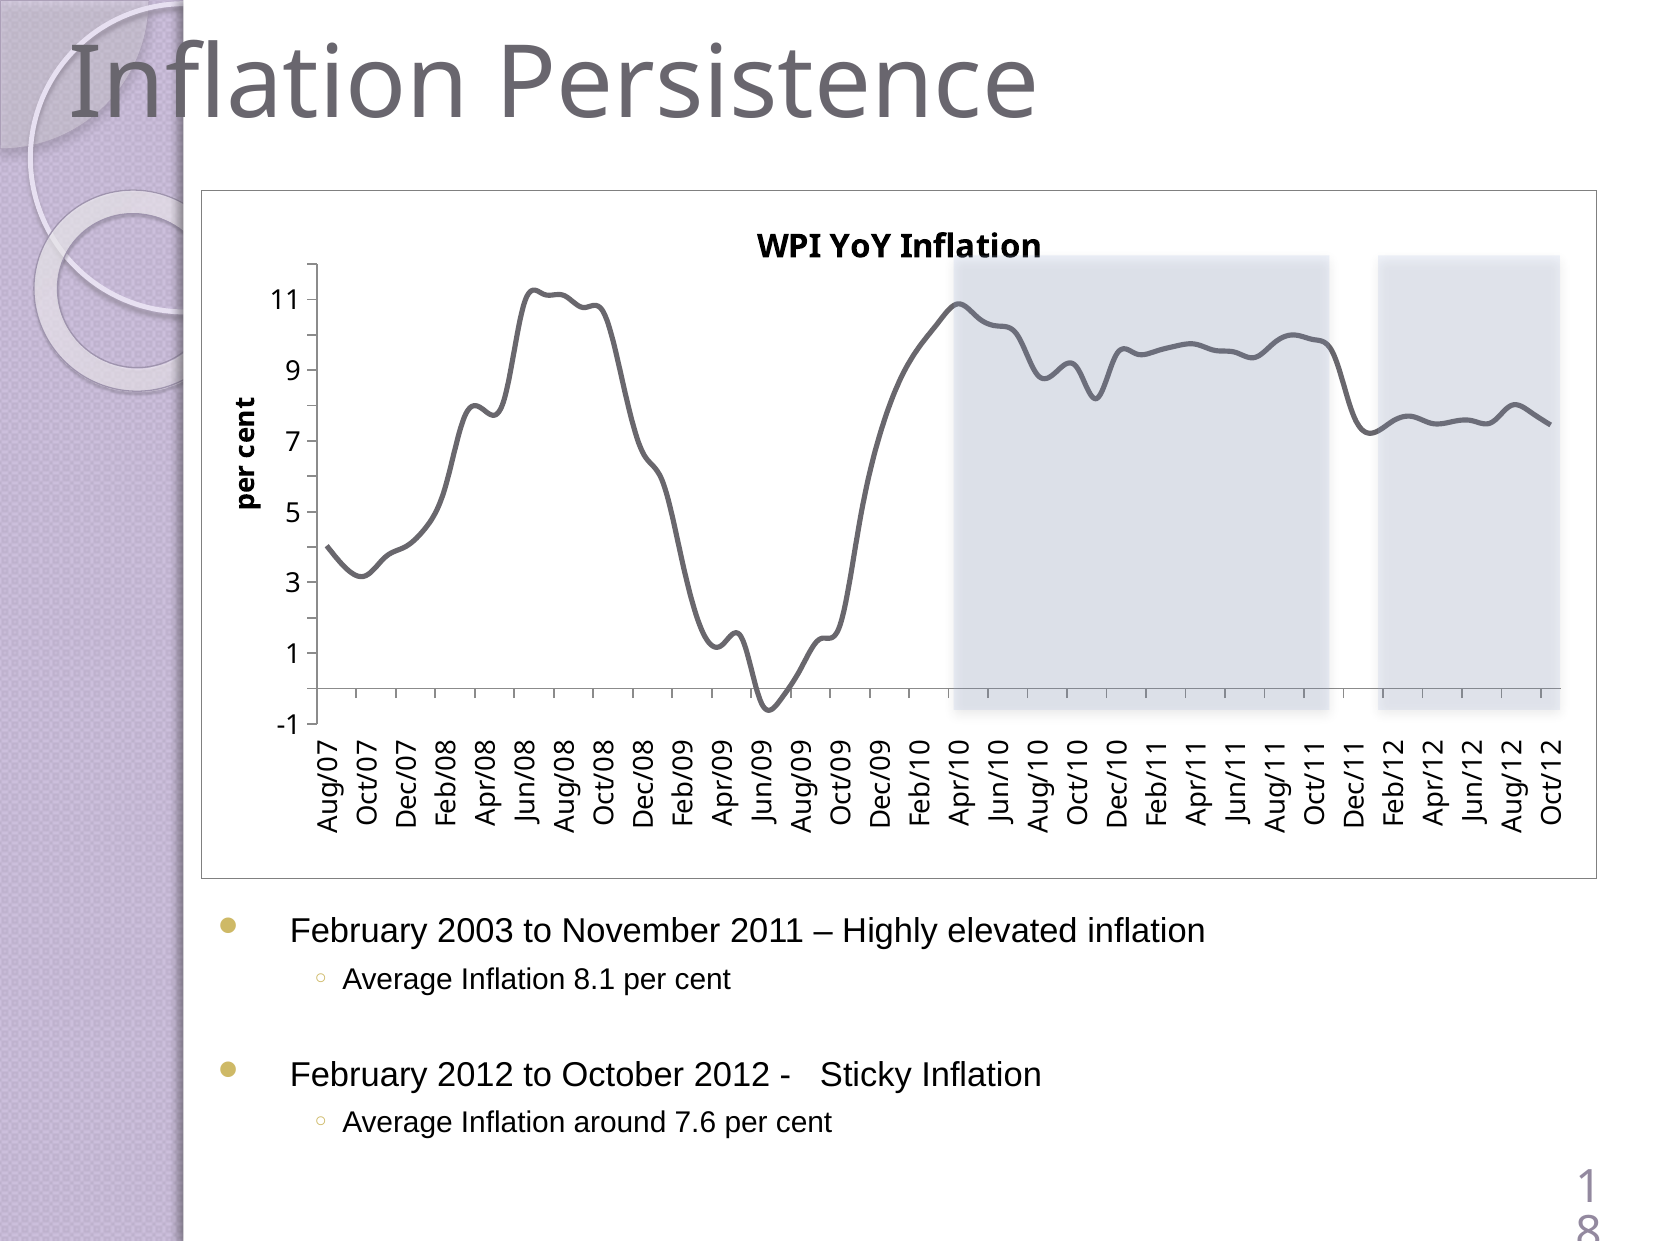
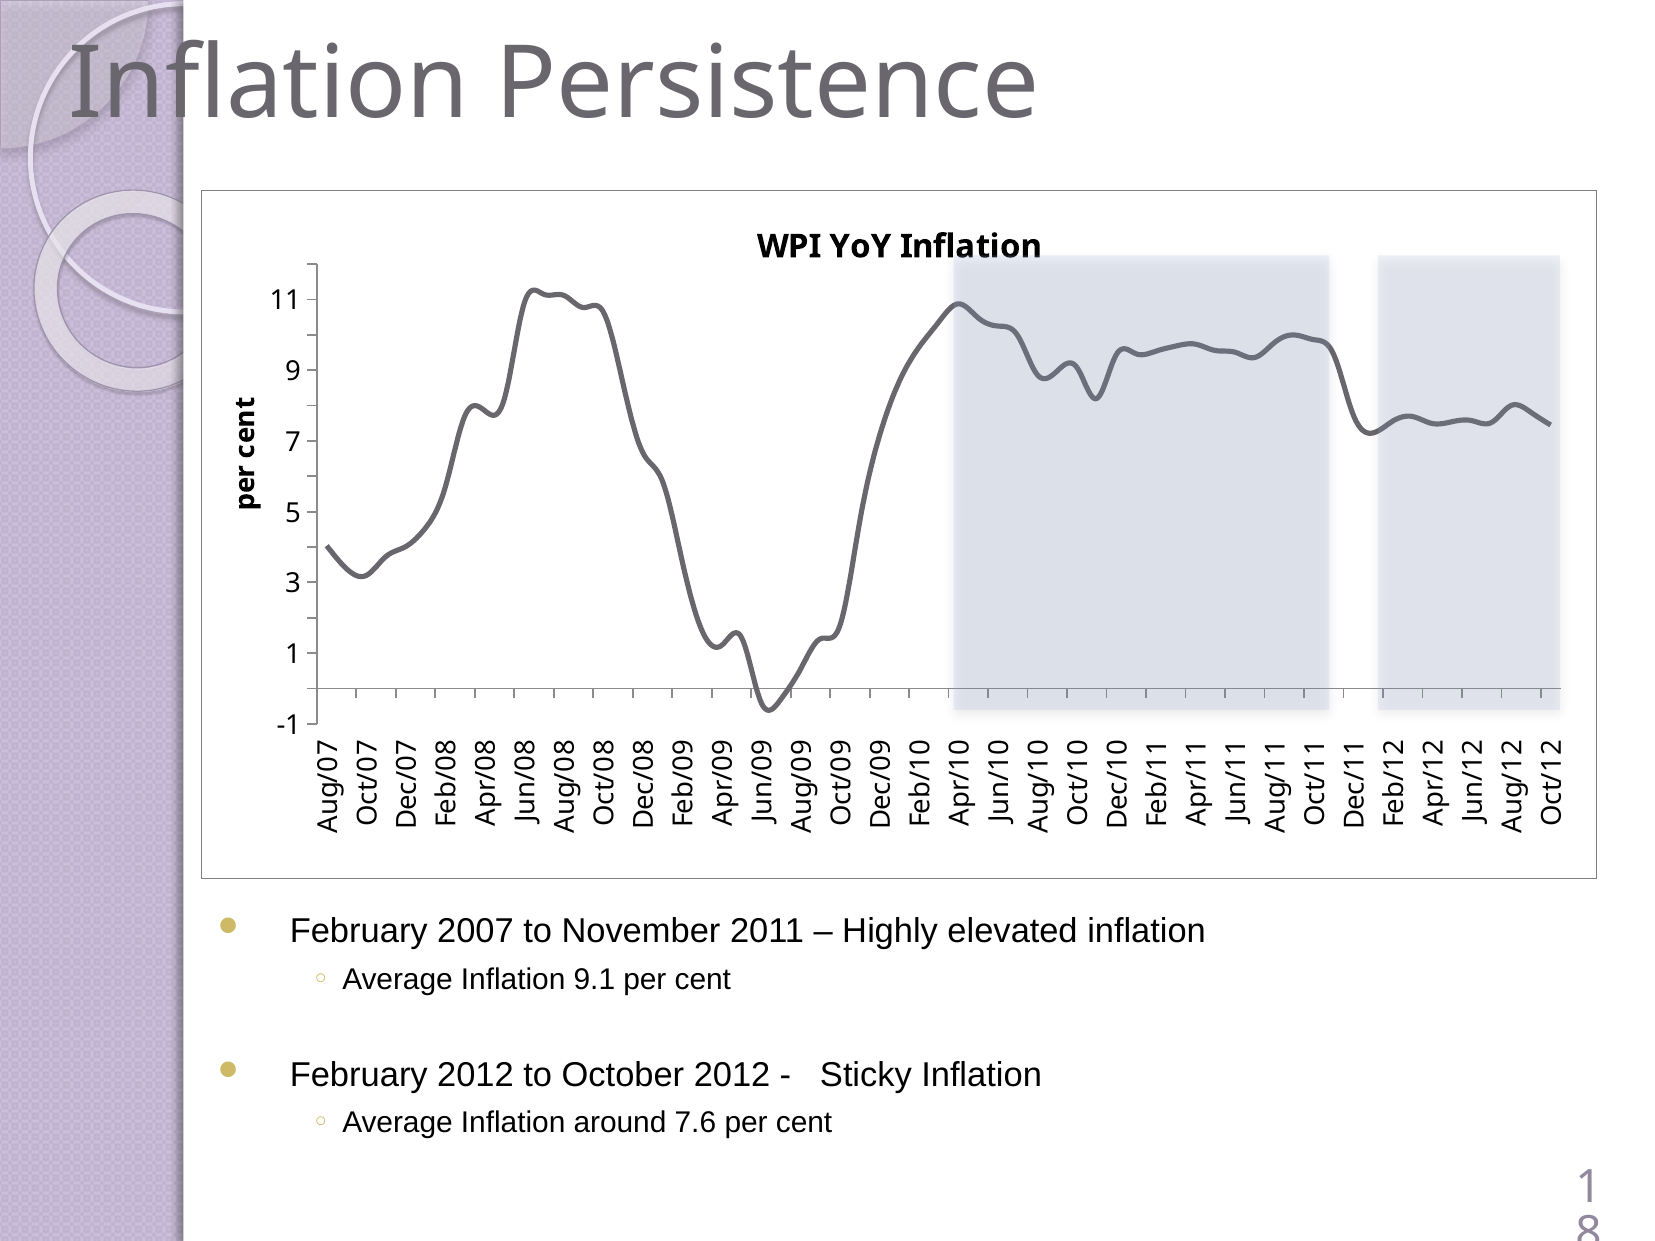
2003: 2003 -> 2007
8.1: 8.1 -> 9.1
